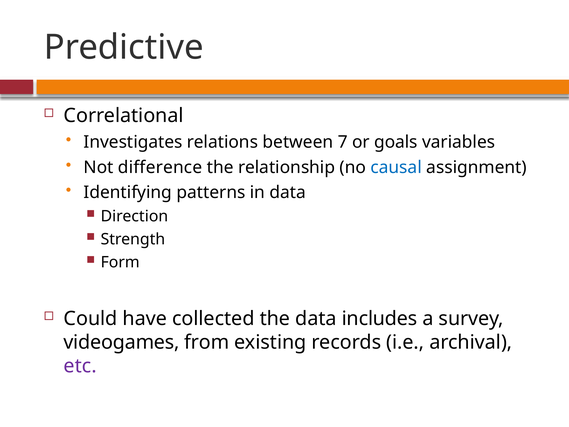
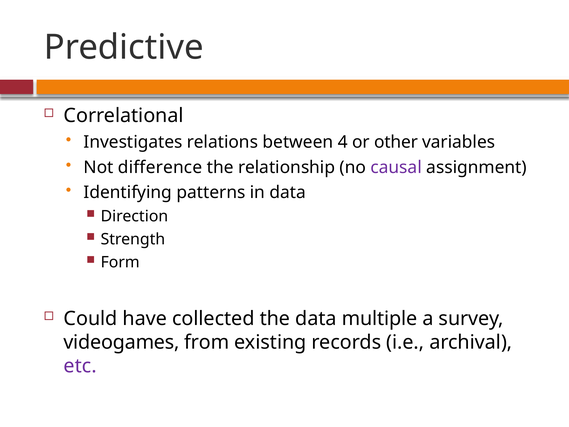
7: 7 -> 4
goals: goals -> other
causal colour: blue -> purple
includes: includes -> multiple
